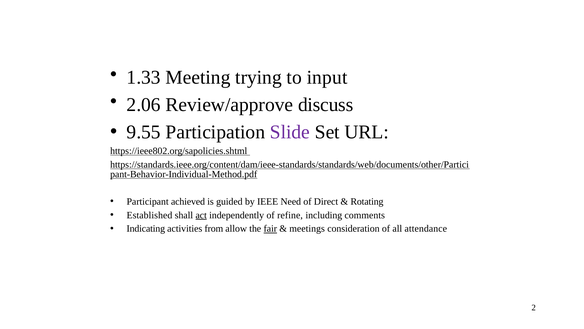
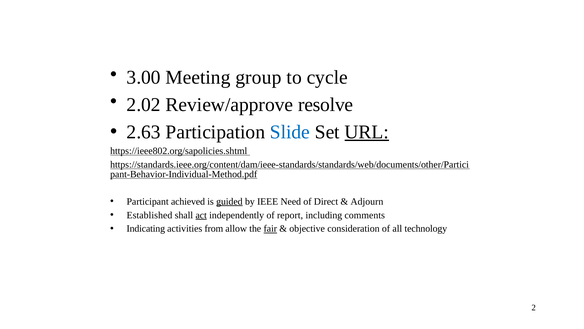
1.33: 1.33 -> 3.00
trying: trying -> group
input: input -> cycle
2.06: 2.06 -> 2.02
discuss: discuss -> resolve
9.55: 9.55 -> 2.63
Slide colour: purple -> blue
URL underline: none -> present
guided underline: none -> present
Rotating: Rotating -> Adjourn
refine: refine -> report
meetings: meetings -> objective
attendance: attendance -> technology
